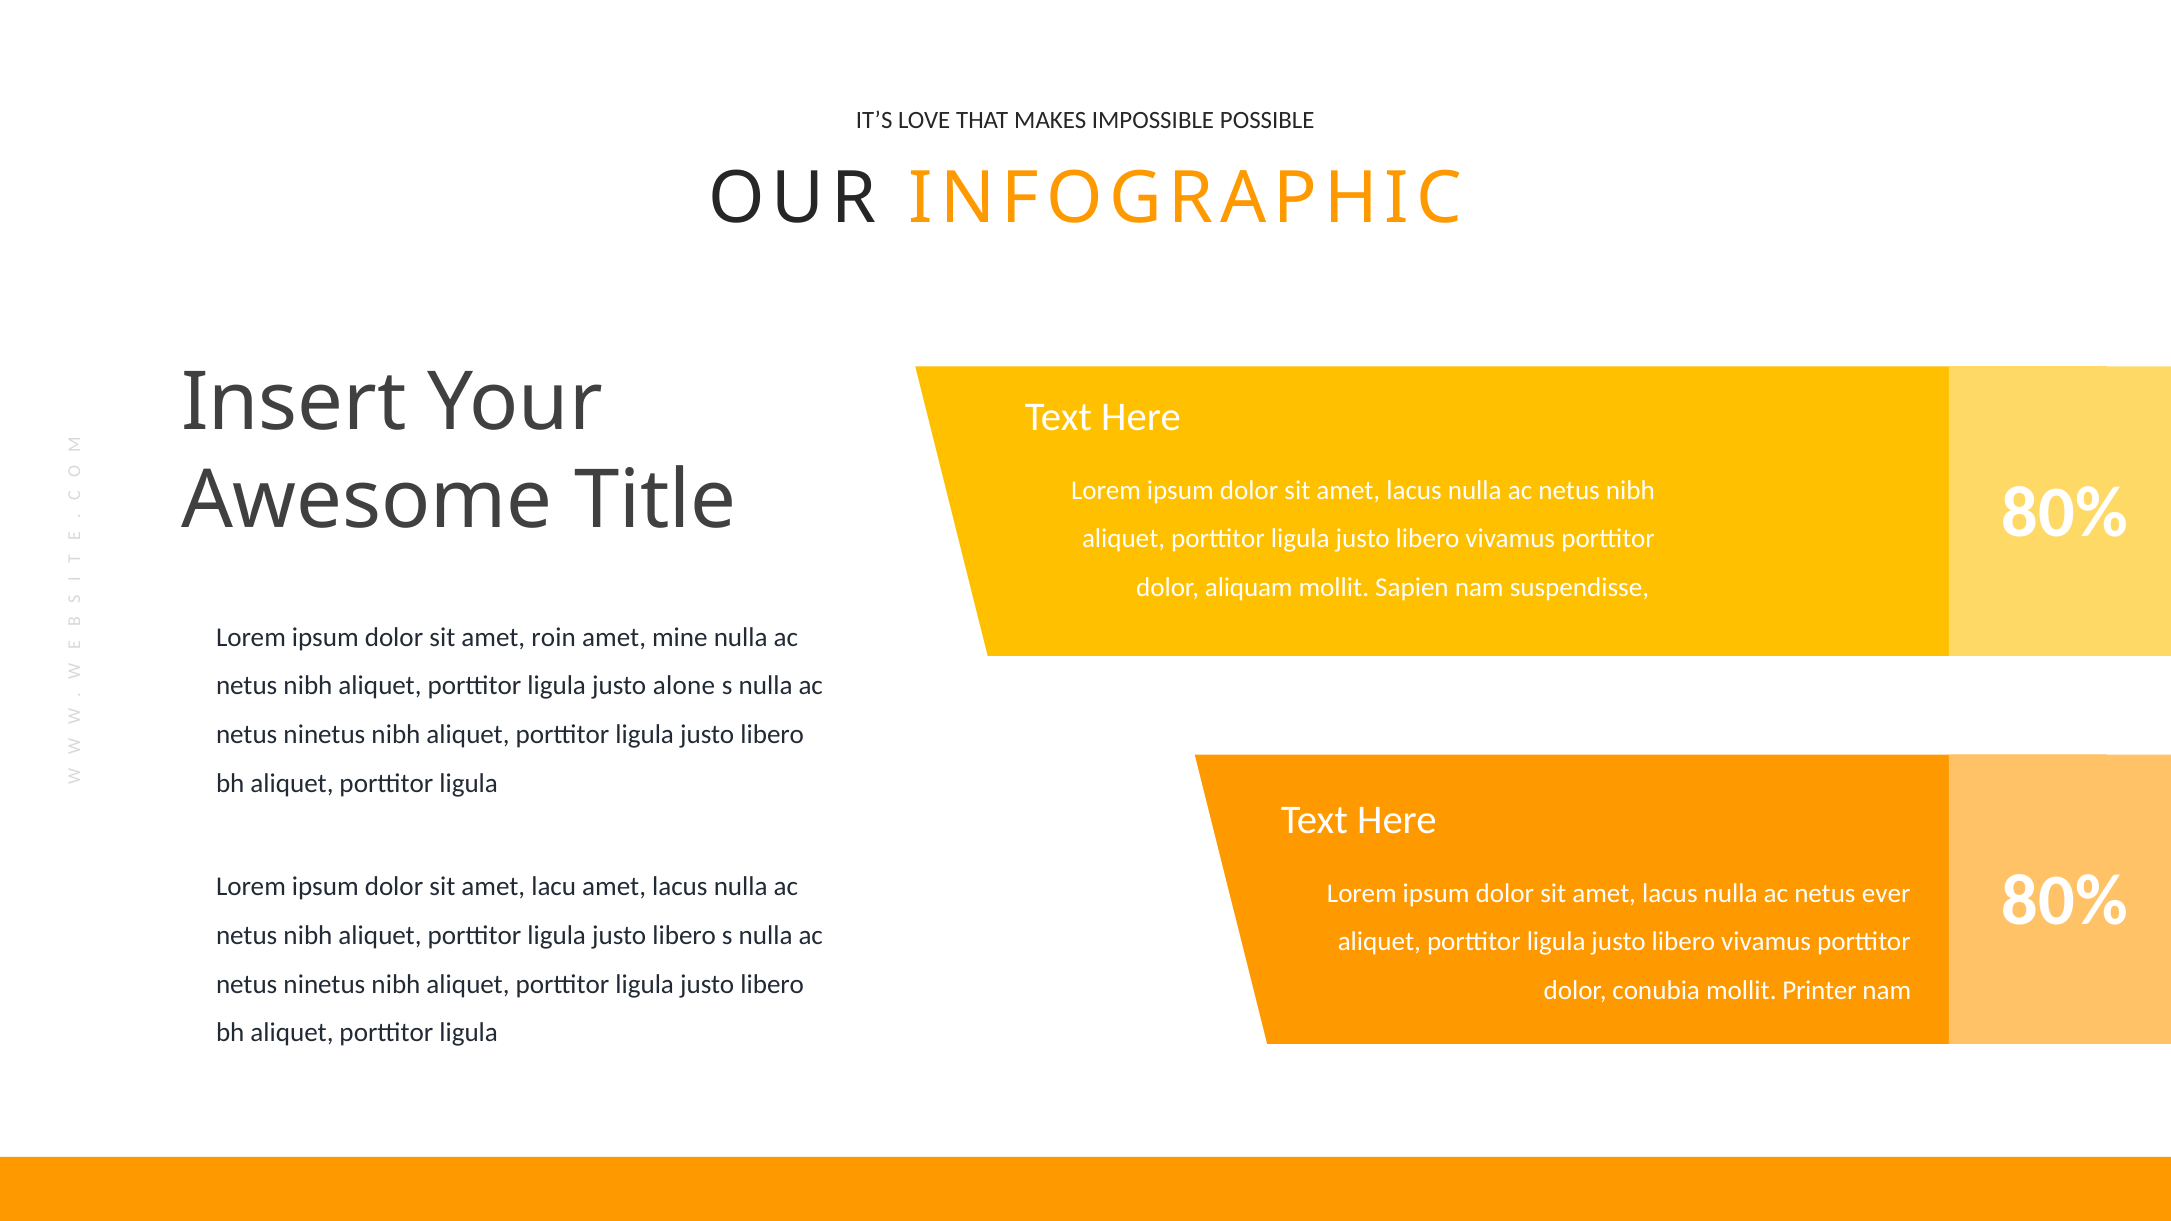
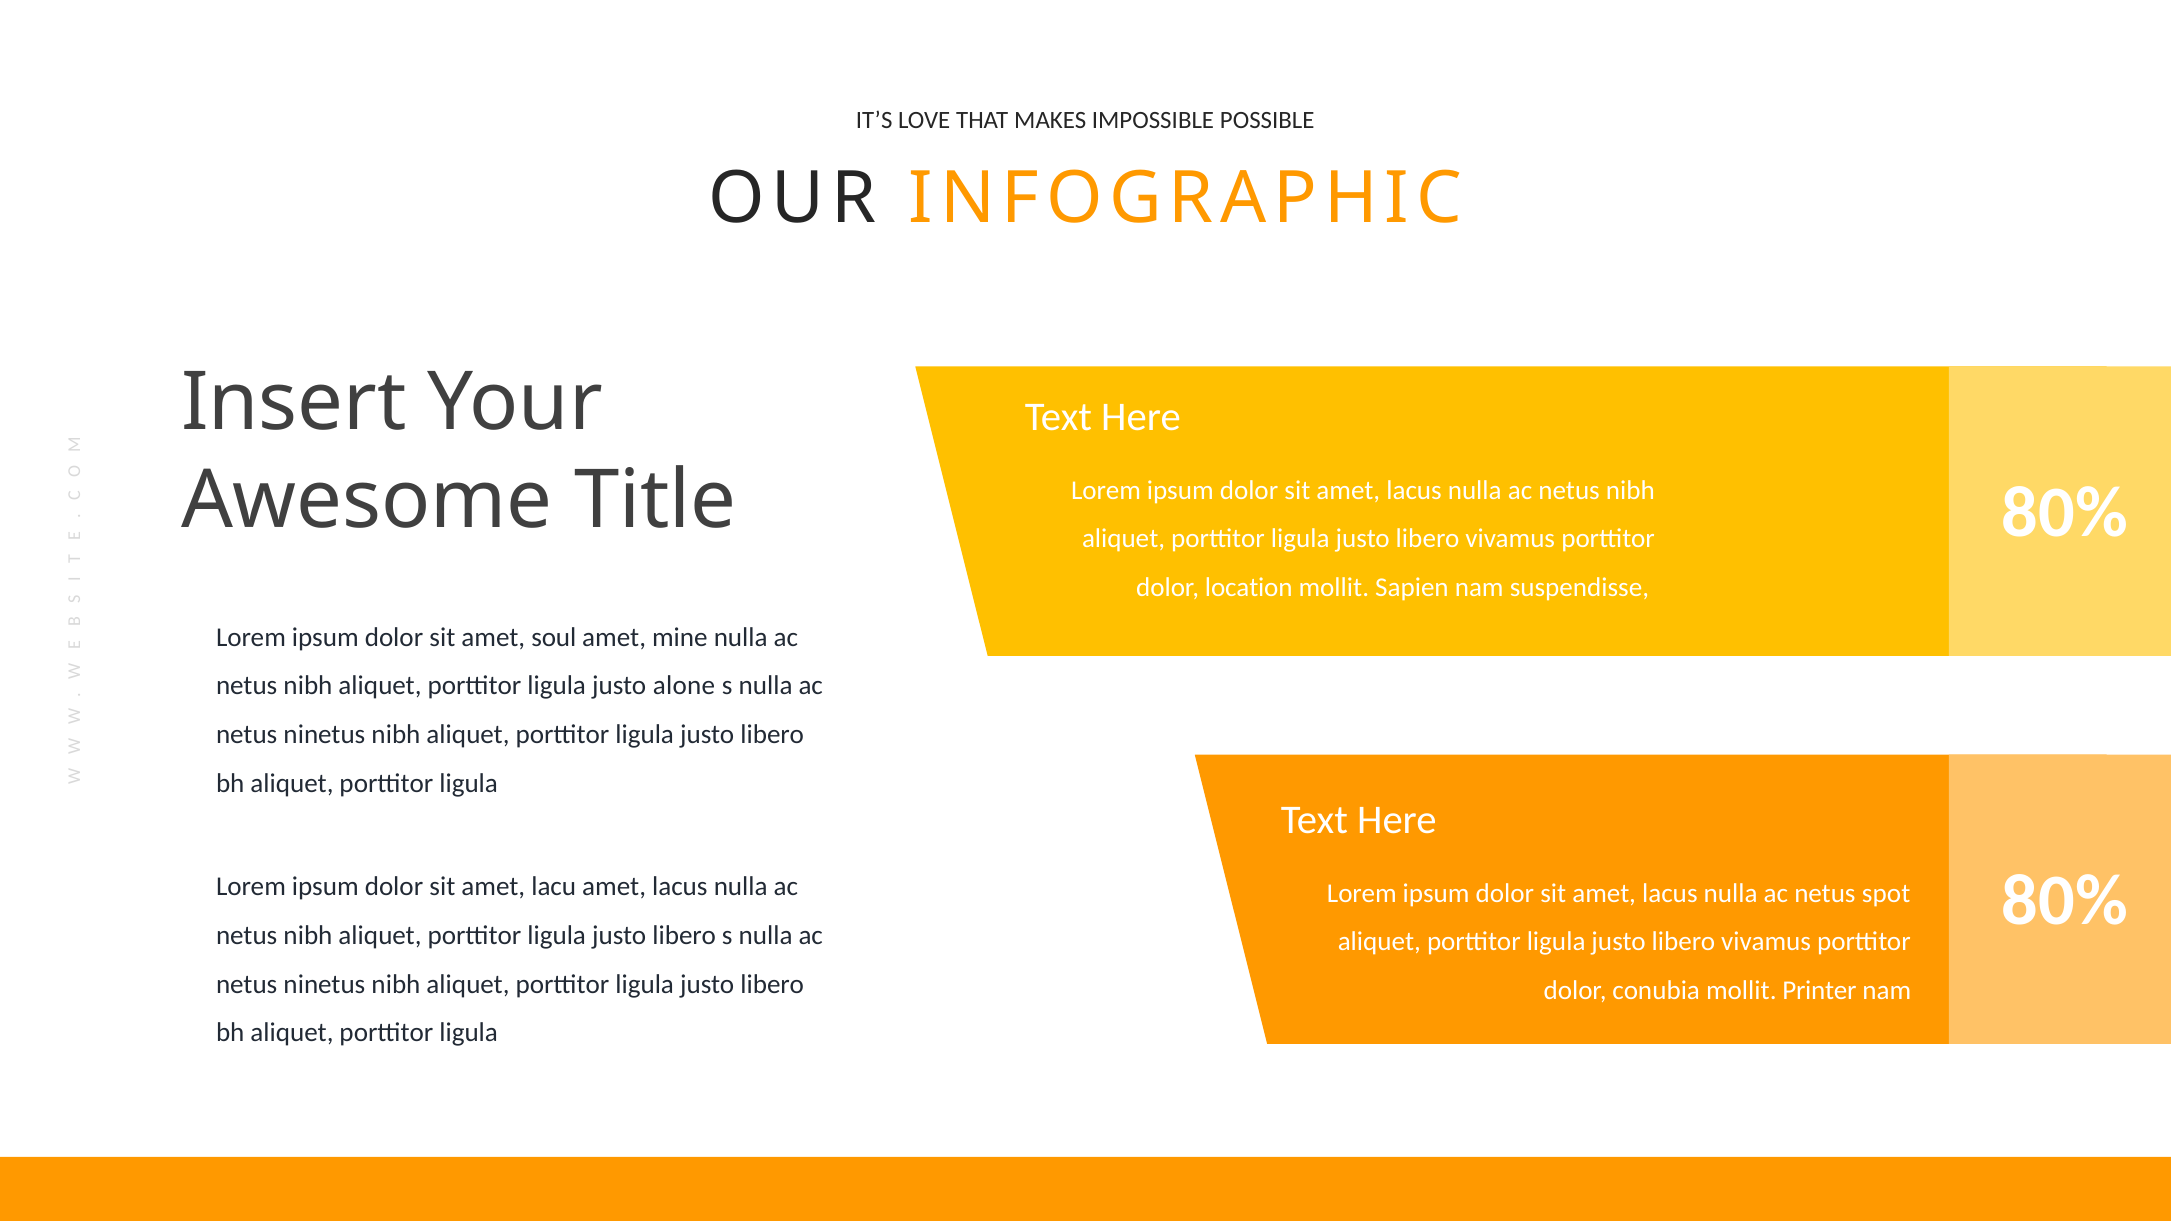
aliquam: aliquam -> location
roin: roin -> soul
ever: ever -> spot
